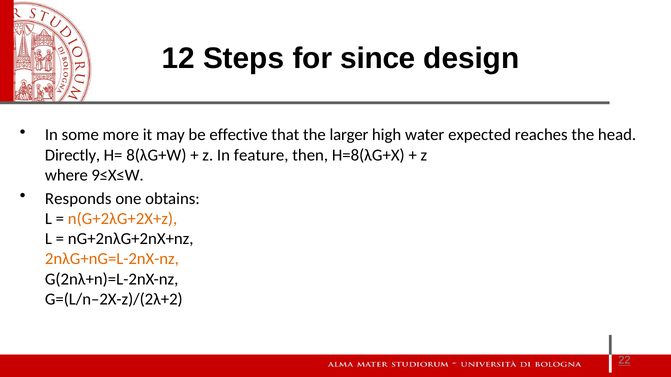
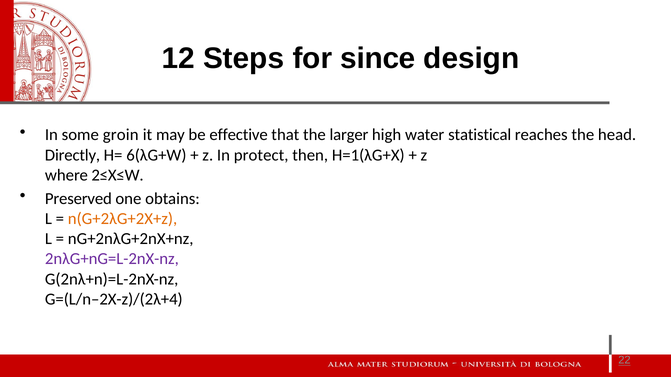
more: more -> groin
expected: expected -> statistical
8(λG+W: 8(λG+W -> 6(λG+W
feature: feature -> protect
H=8(λG+X: H=8(λG+X -> H=1(λG+X
9≤X≤W: 9≤X≤W -> 2≤X≤W
Responds: Responds -> Preserved
2nλG+nG=L-2nX-nz colour: orange -> purple
G=(L/n–2X-z)/(2λ+2: G=(L/n–2X-z)/(2λ+2 -> G=(L/n–2X-z)/(2λ+4
